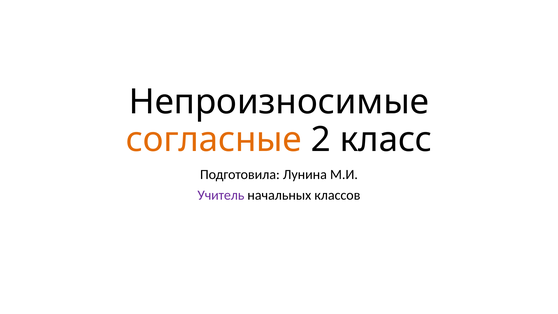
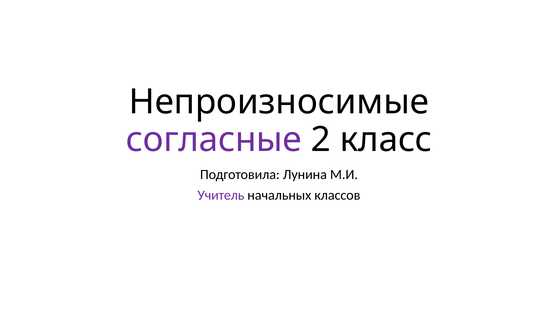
согласные colour: orange -> purple
